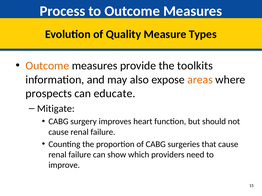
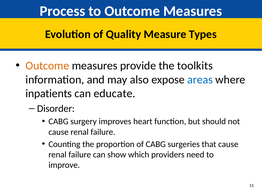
areas colour: orange -> blue
prospects: prospects -> inpatients
Mitigate: Mitigate -> Disorder
